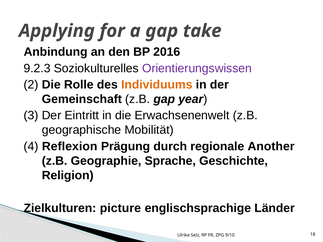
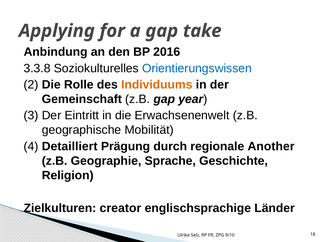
9.2.3: 9.2.3 -> 3.3.8
Orientierungswissen colour: purple -> blue
Reflexion: Reflexion -> Detailliert
picture: picture -> creator
